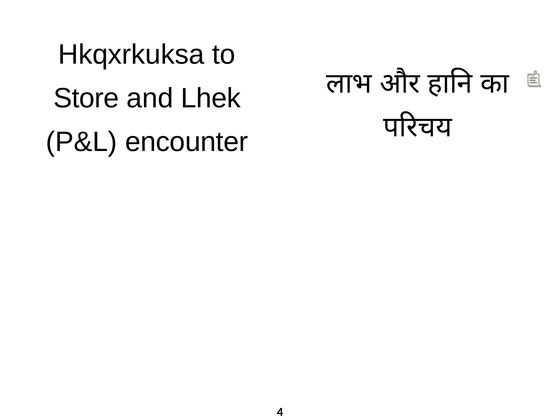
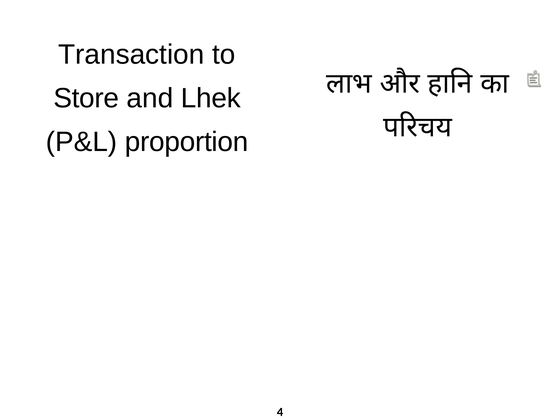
Hkqxrkuksa: Hkqxrkuksa -> Transaction
encounter: encounter -> proportion
